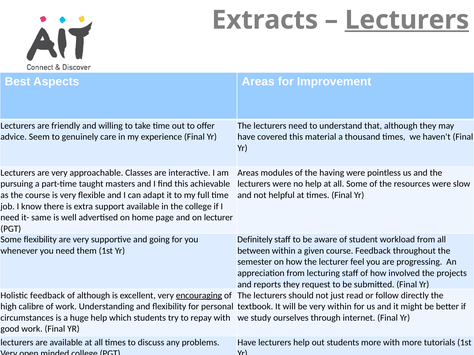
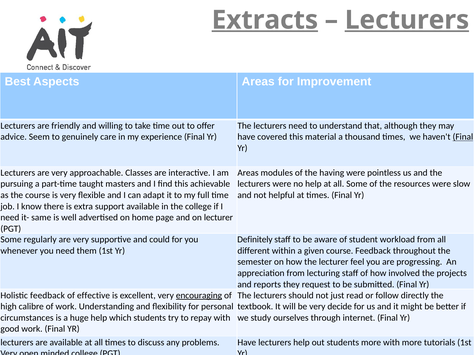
Extracts underline: none -> present
Final at (463, 137) underline: none -> present
Some flexibility: flexibility -> regularly
going: going -> could
between: between -> different
of although: although -> effective
very within: within -> decide
